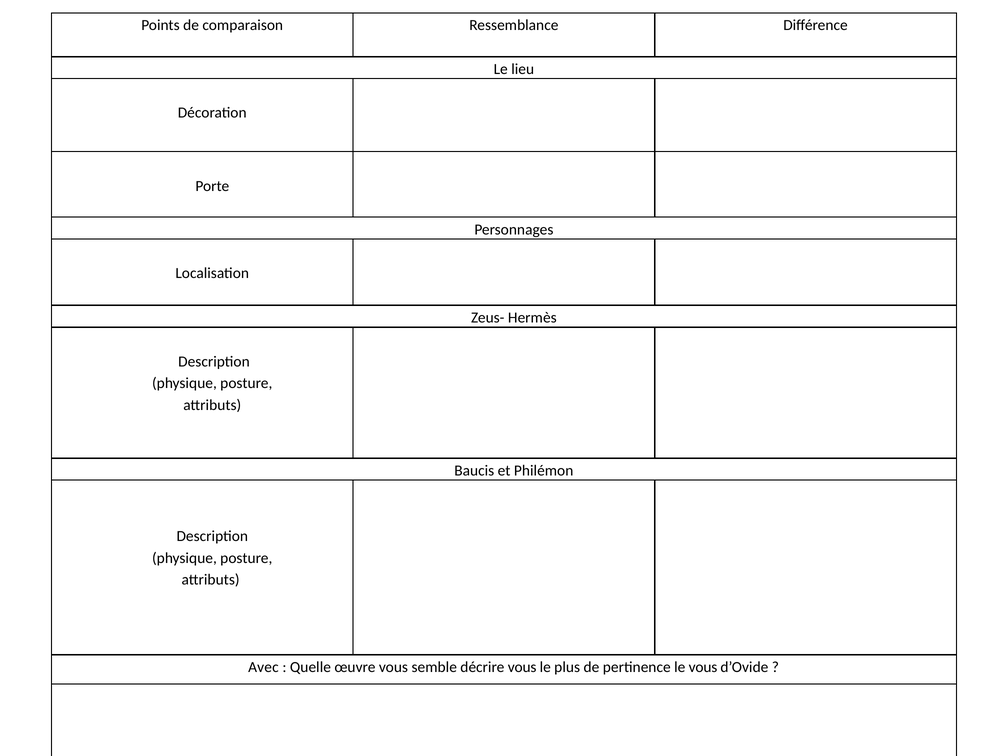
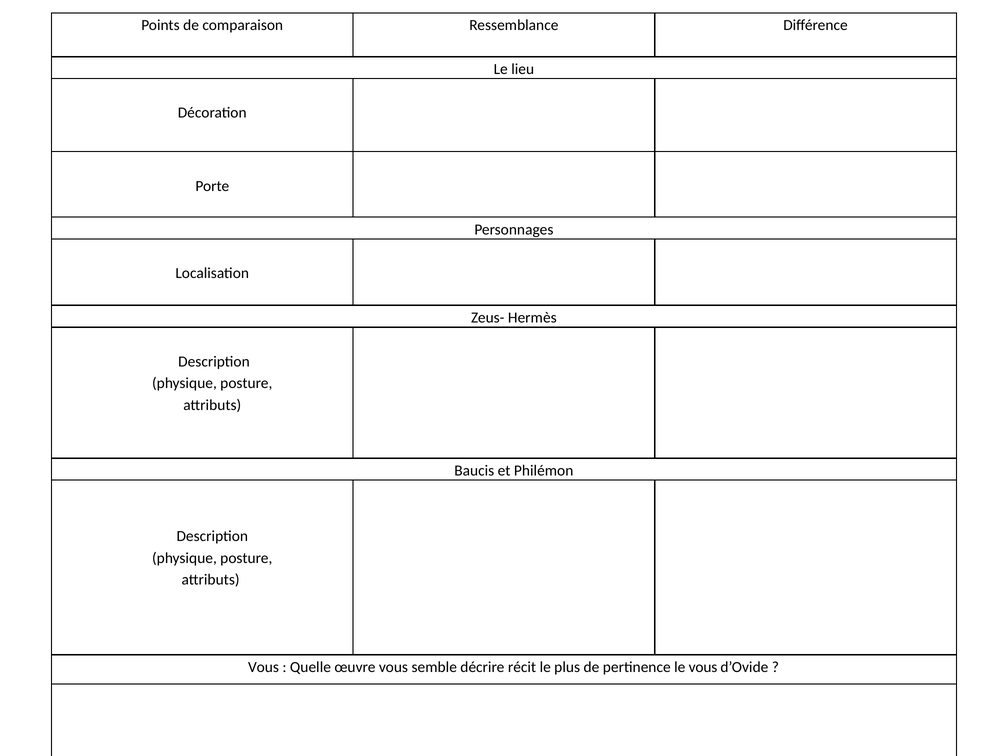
Avec at (263, 667): Avec -> Vous
décrire vous: vous -> récit
